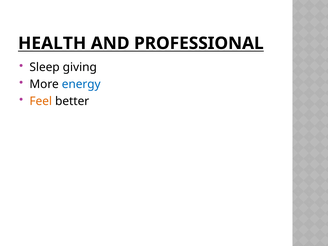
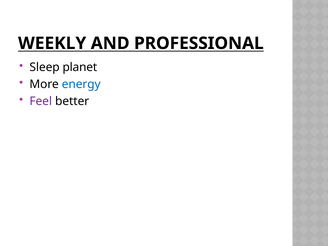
HEALTH: HEALTH -> WEEKLY
giving: giving -> planet
Feel colour: orange -> purple
